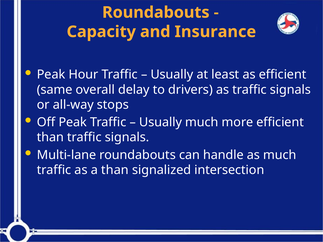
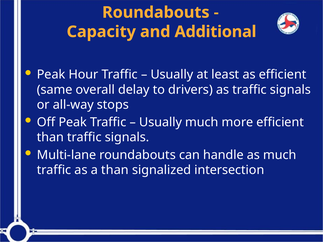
Insurance: Insurance -> Additional
